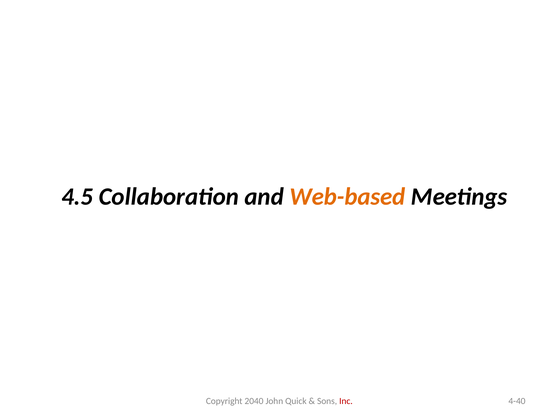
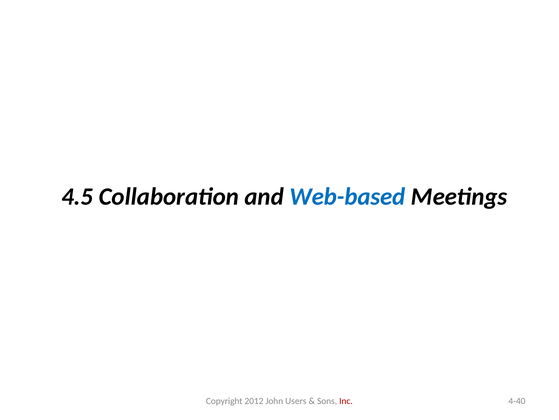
Web-based colour: orange -> blue
2040: 2040 -> 2012
Quick: Quick -> Users
